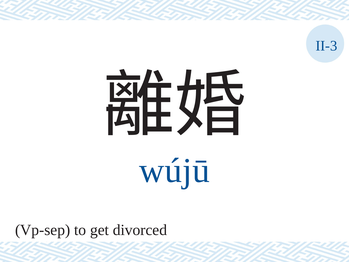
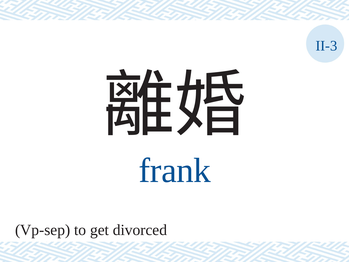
wújū: wújū -> frank
